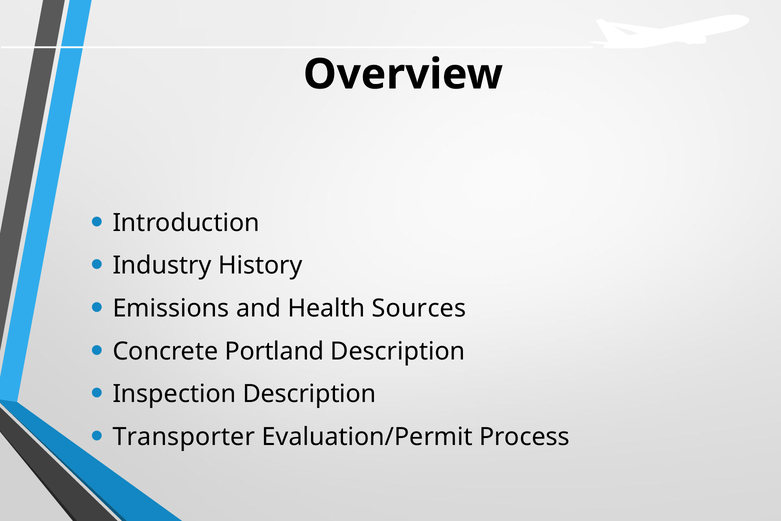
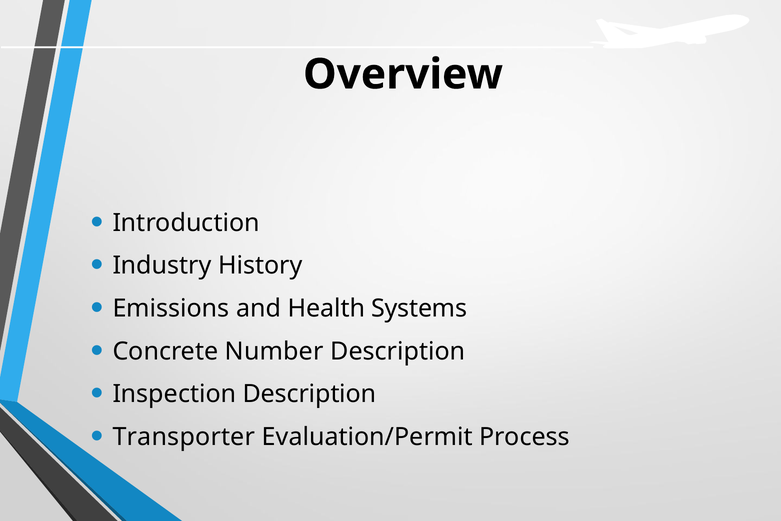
Sources: Sources -> Systems
Portland: Portland -> Number
